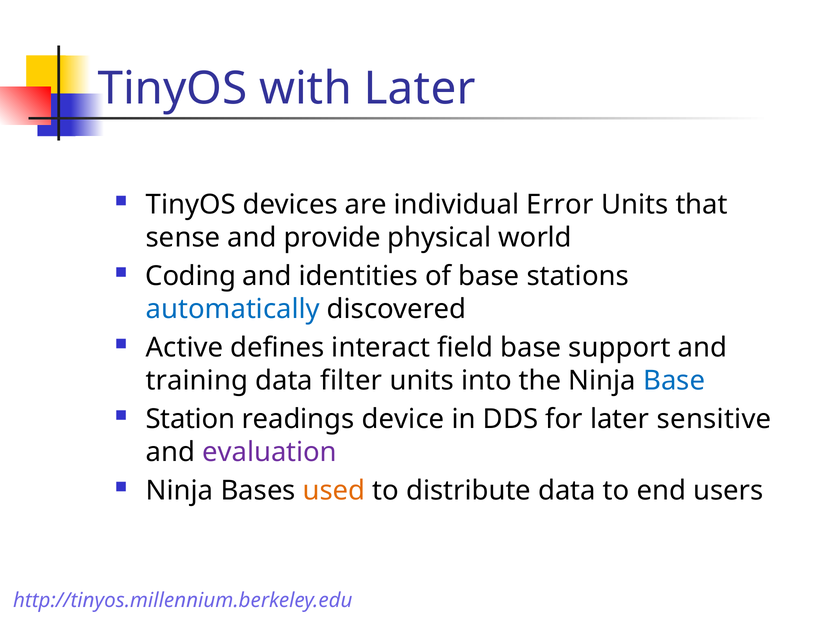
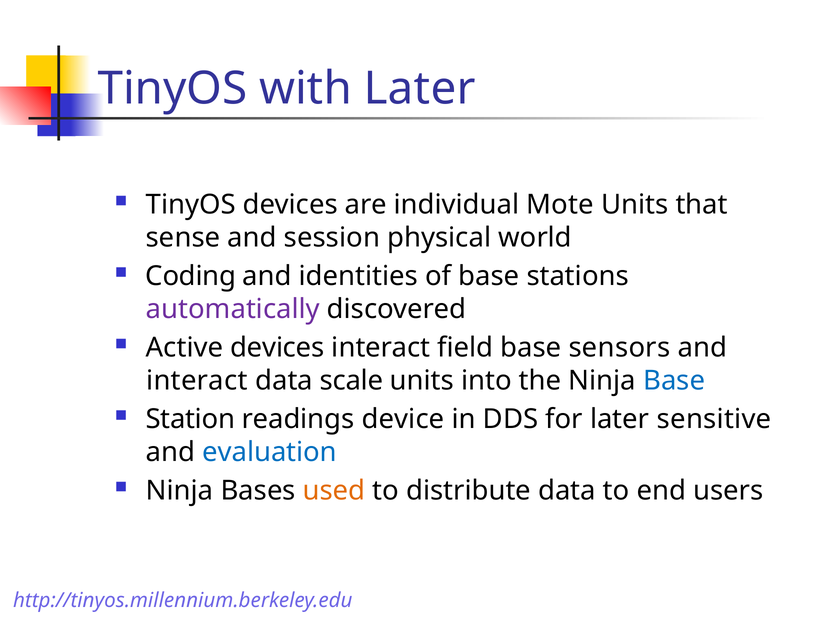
Error: Error -> Mote
provide: provide -> session
automatically colour: blue -> purple
Active defines: defines -> devices
support: support -> sensors
training at (197, 381): training -> interact
filter: filter -> scale
evaluation colour: purple -> blue
